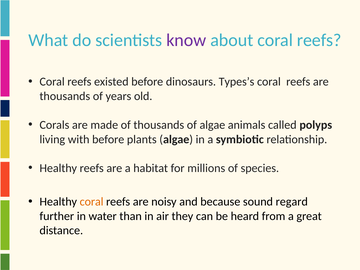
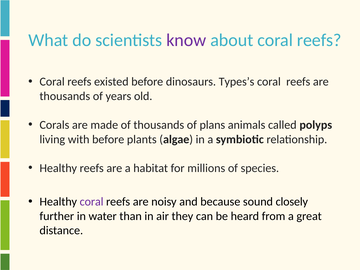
of algae: algae -> plans
coral at (92, 202) colour: orange -> purple
regard: regard -> closely
